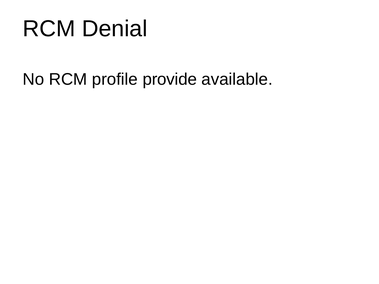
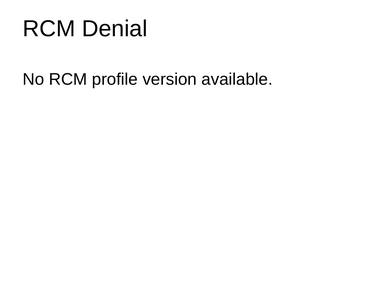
provide: provide -> version
